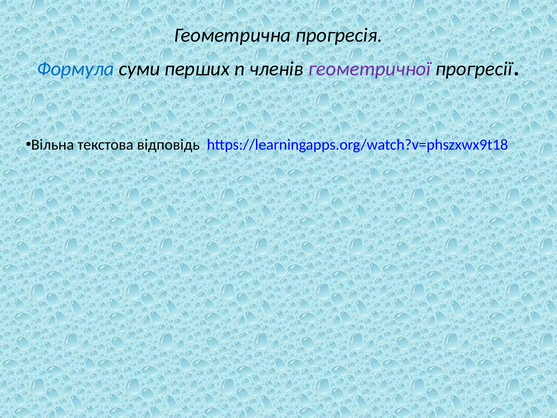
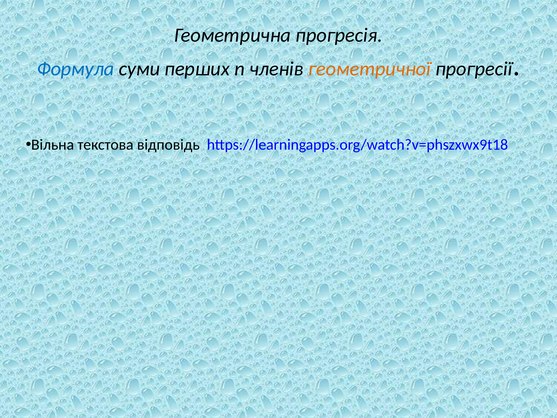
геометричної colour: purple -> orange
